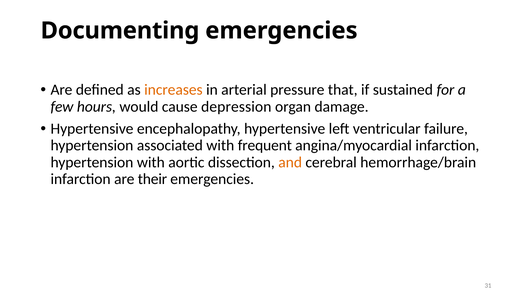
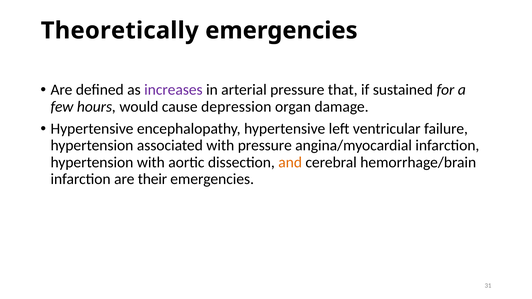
Documenting: Documenting -> Theoretically
increases colour: orange -> purple
with frequent: frequent -> pressure
